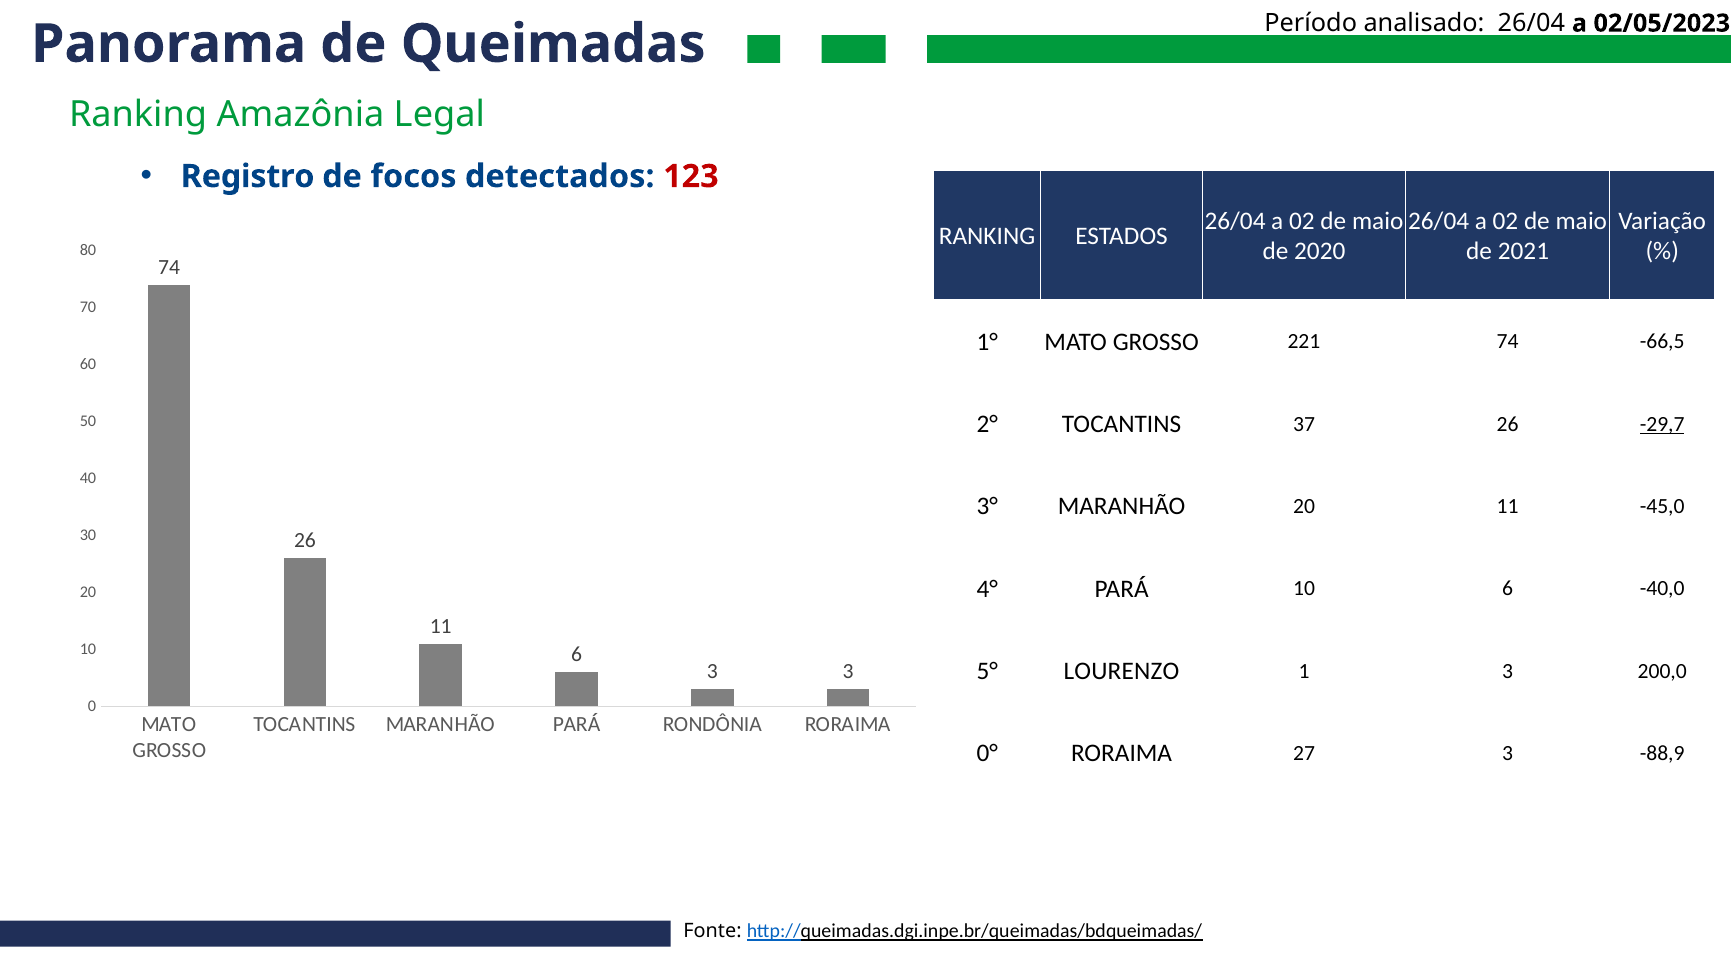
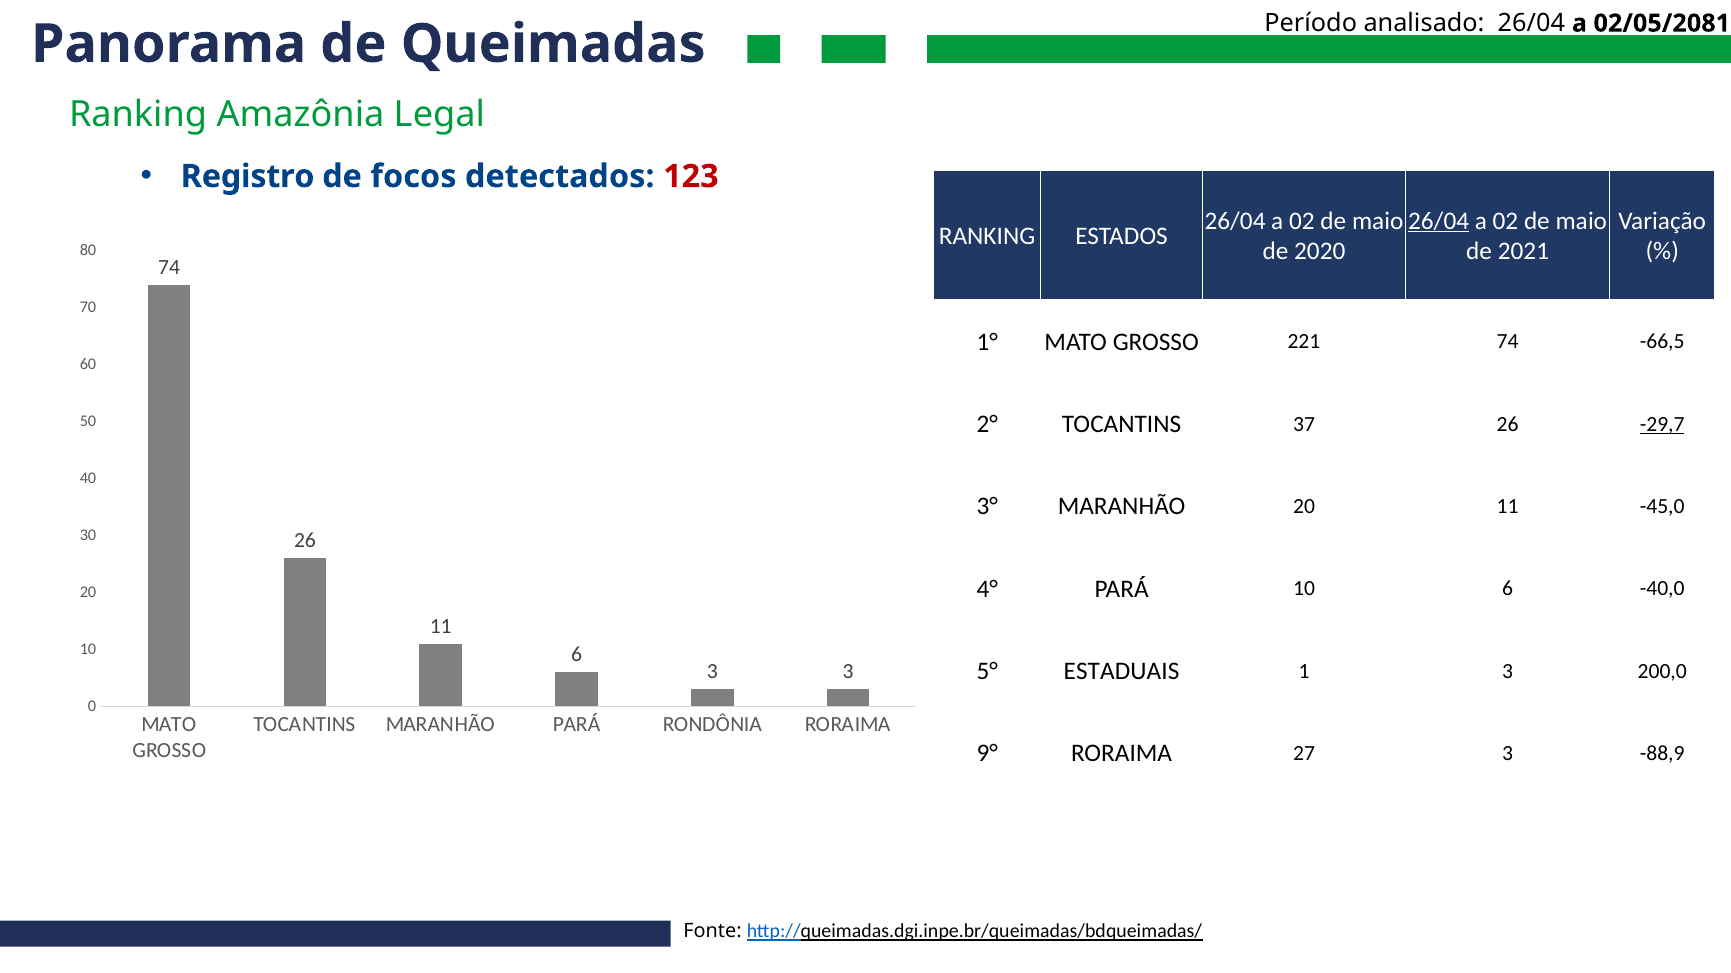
02/05/2023: 02/05/2023 -> 02/05/2081
26/04 at (1439, 221) underline: none -> present
LOURENZO: LOURENZO -> ESTADUAIS
0°: 0° -> 9°
